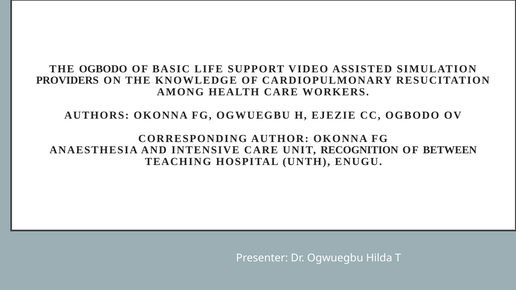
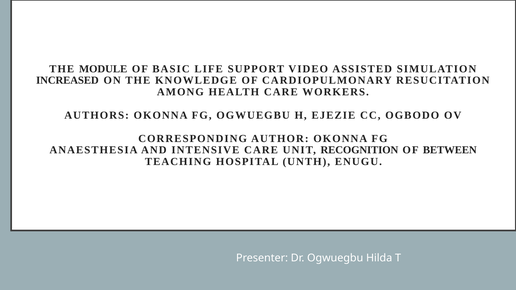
THE OGBODO: OGBODO -> MODULE
PROVIDERS: PROVIDERS -> INCREASED
